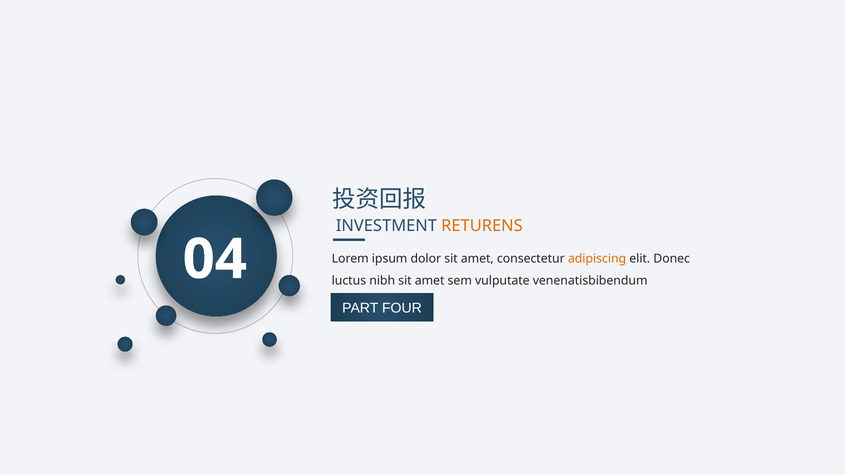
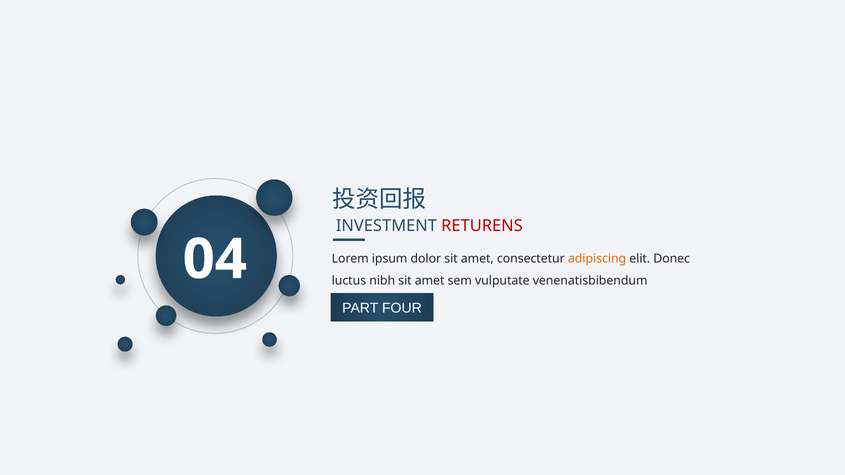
RETURENS colour: orange -> red
